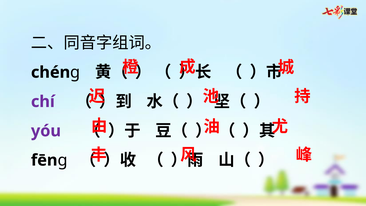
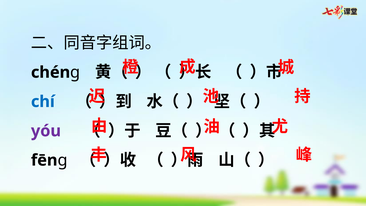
chí colour: purple -> blue
